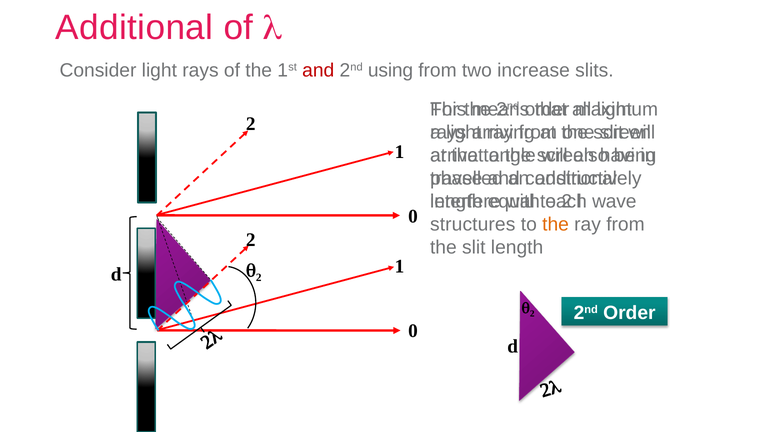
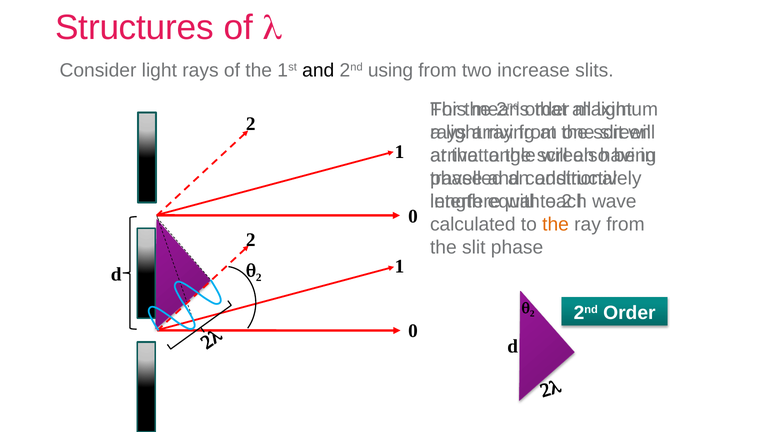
Additional at (134, 28): Additional -> Structures
and at (318, 70) colour: red -> black
structures: structures -> calculated
slit length: length -> phase
